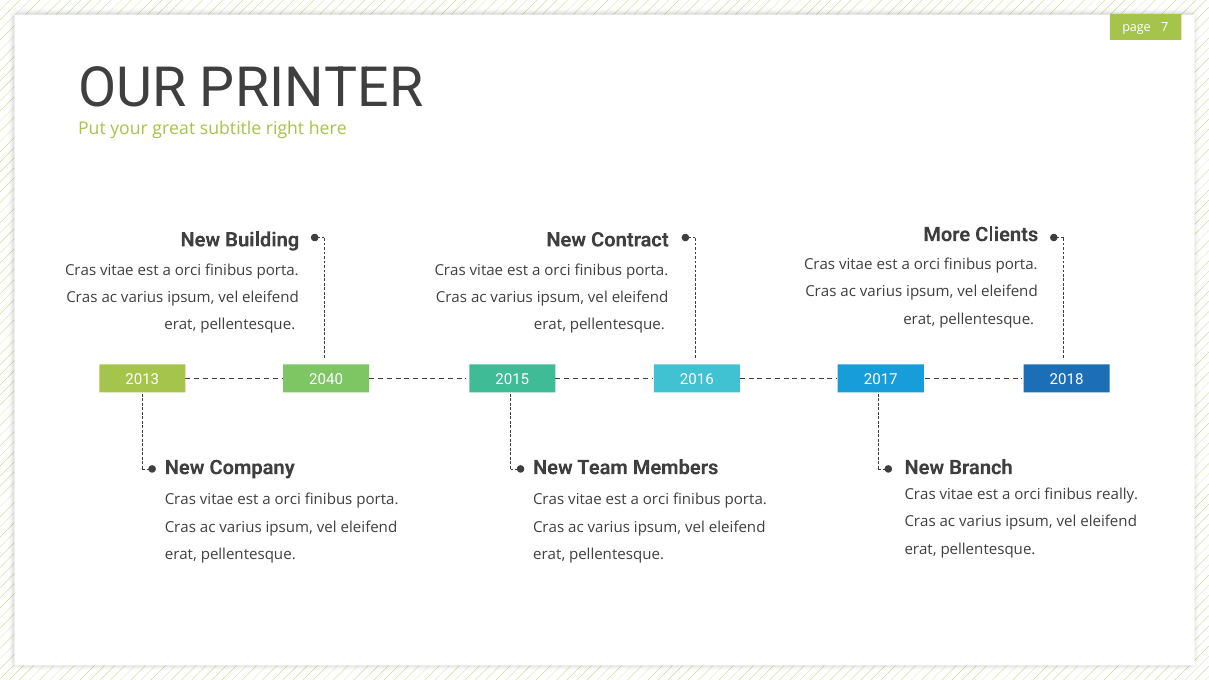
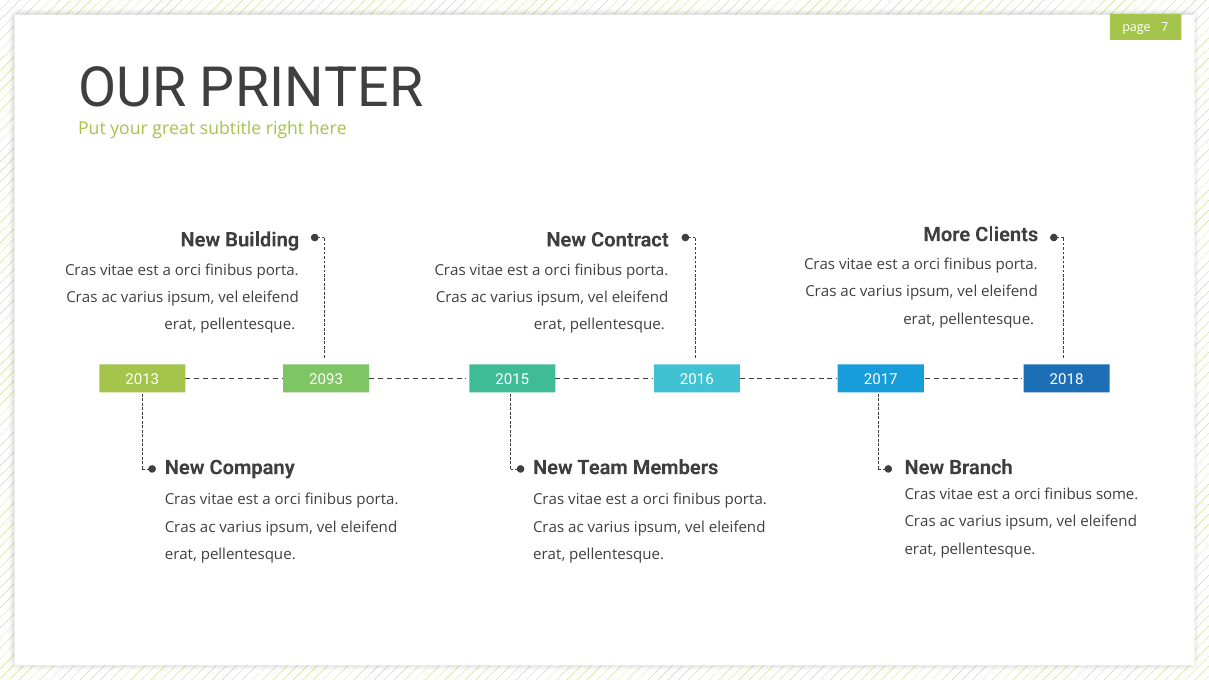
2040: 2040 -> 2093
really: really -> some
